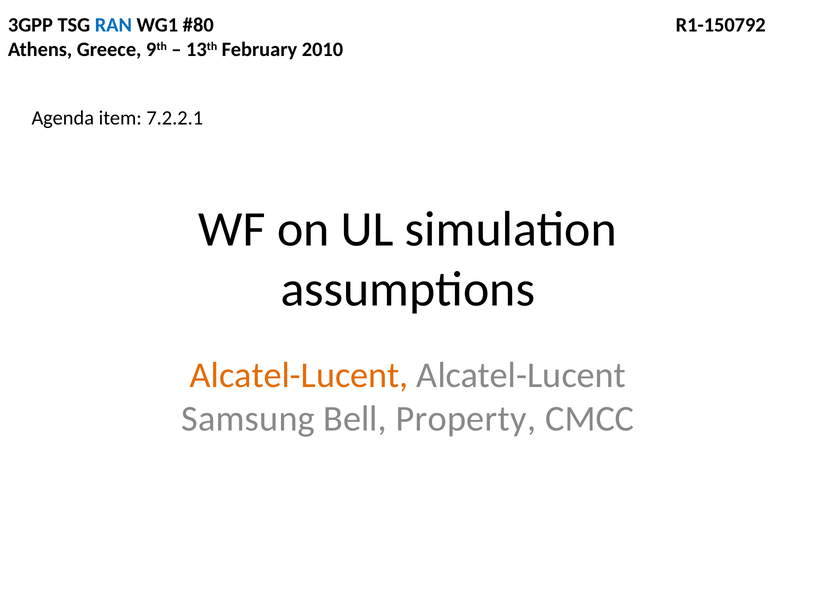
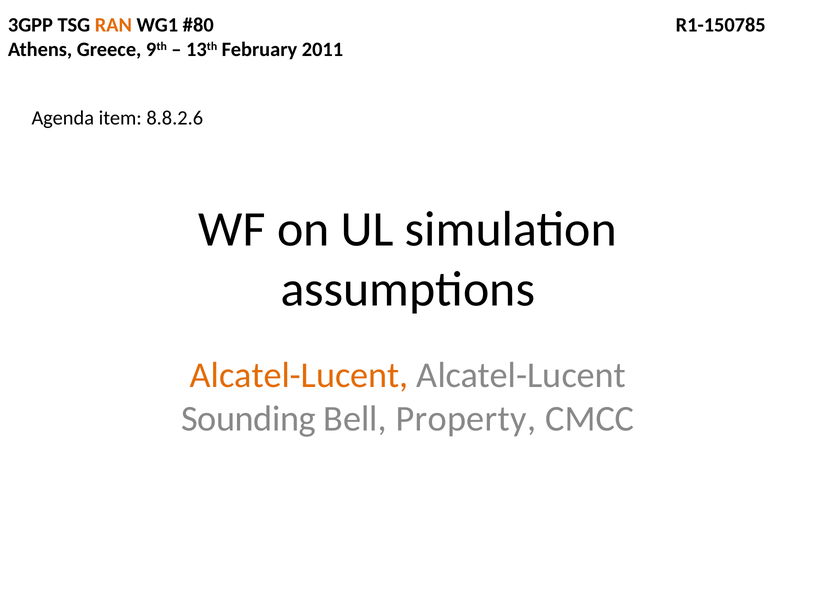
RAN colour: blue -> orange
R1-150792: R1-150792 -> R1-150785
2010: 2010 -> 2011
7.2.2.1: 7.2.2.1 -> 8.8.2.6
Samsung: Samsung -> Sounding
